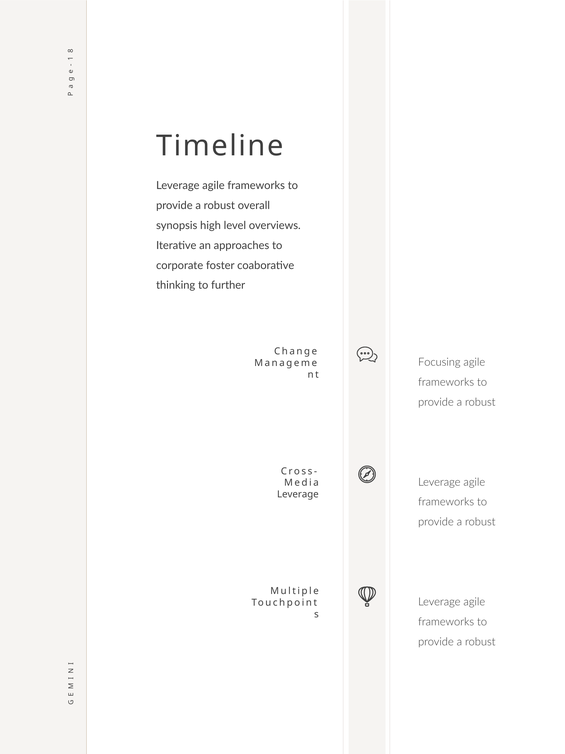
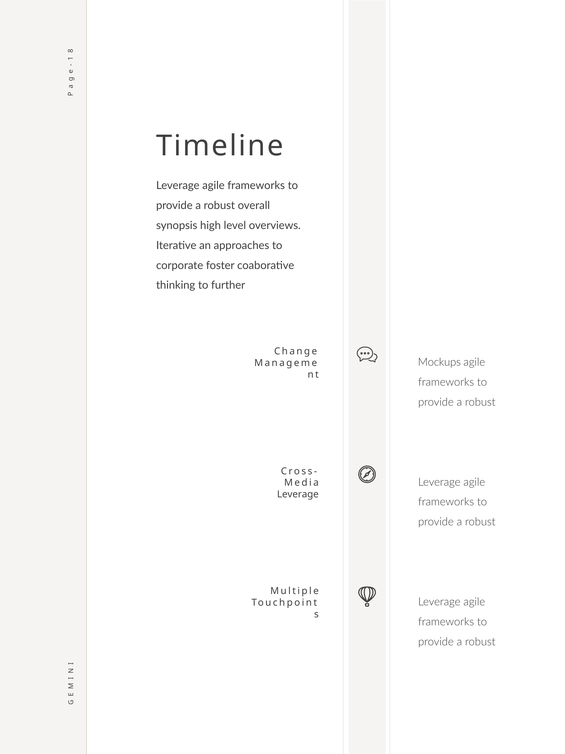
Focusing: Focusing -> Mockups
